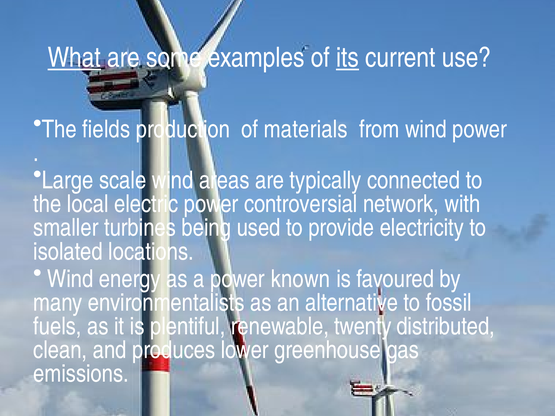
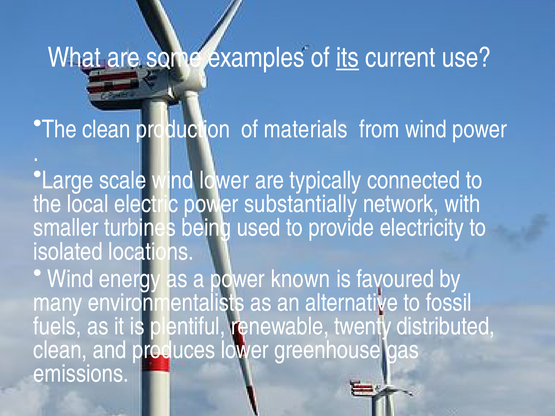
What underline: present -> none
The fields: fields -> clean
wind areas: areas -> lower
controversial: controversial -> substantially
